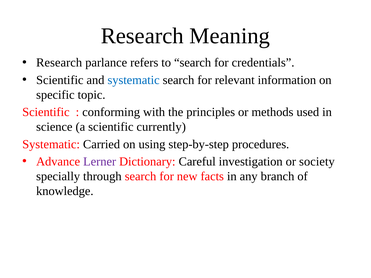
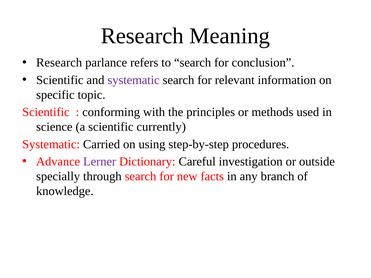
credentials: credentials -> conclusion
systematic at (134, 80) colour: blue -> purple
society: society -> outside
